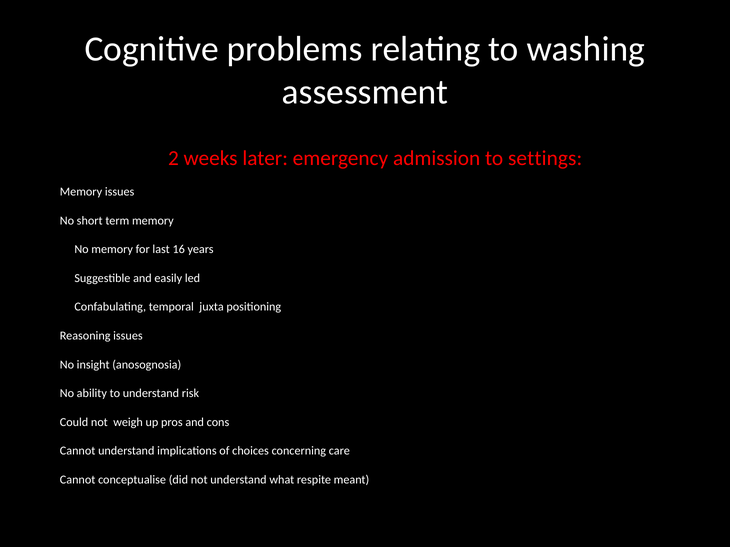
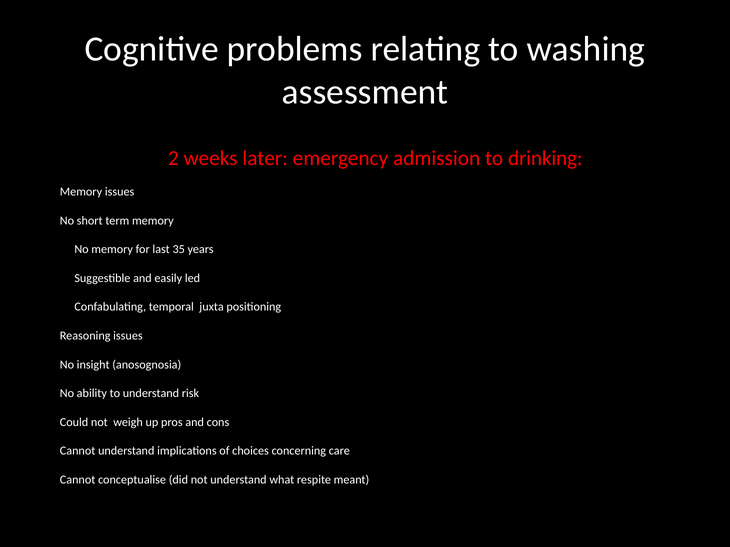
settings: settings -> drinking
16: 16 -> 35
